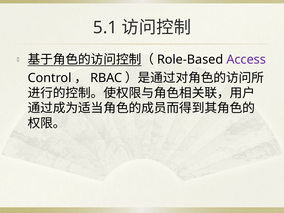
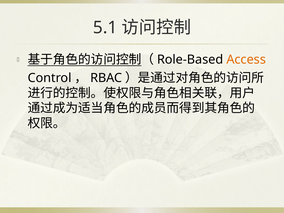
Access colour: purple -> orange
